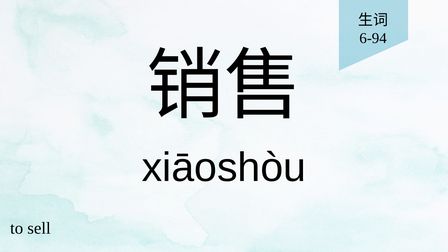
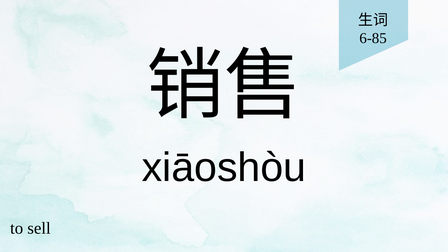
6-94: 6-94 -> 6-85
